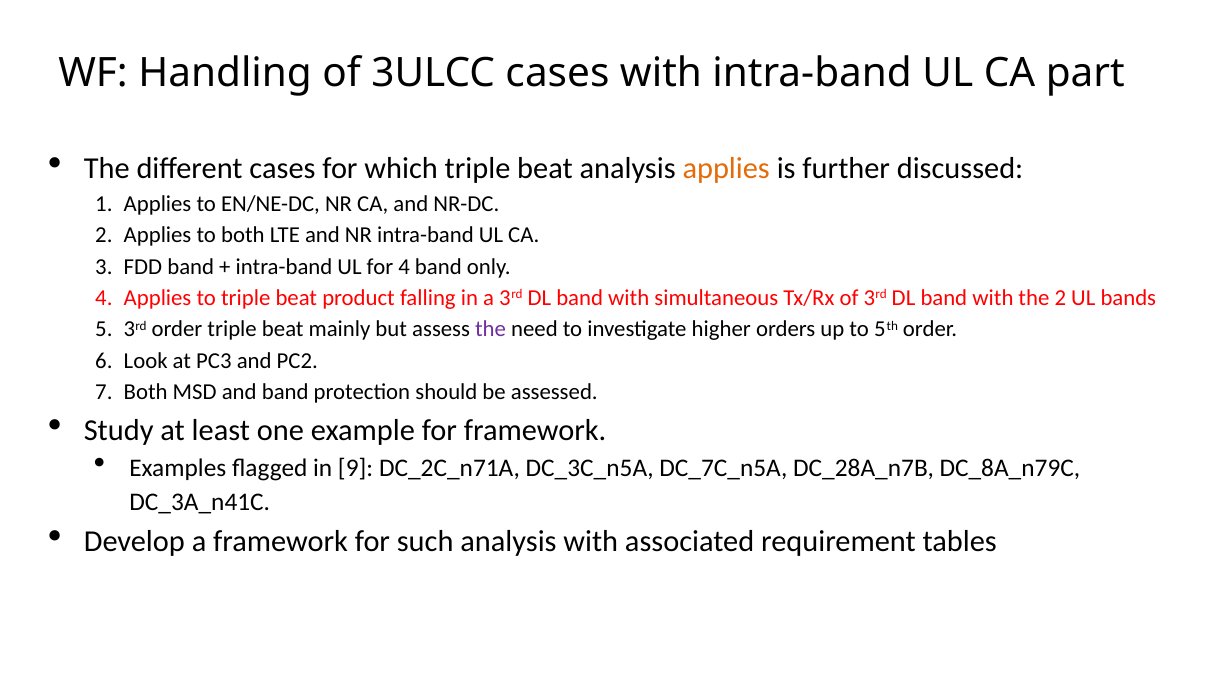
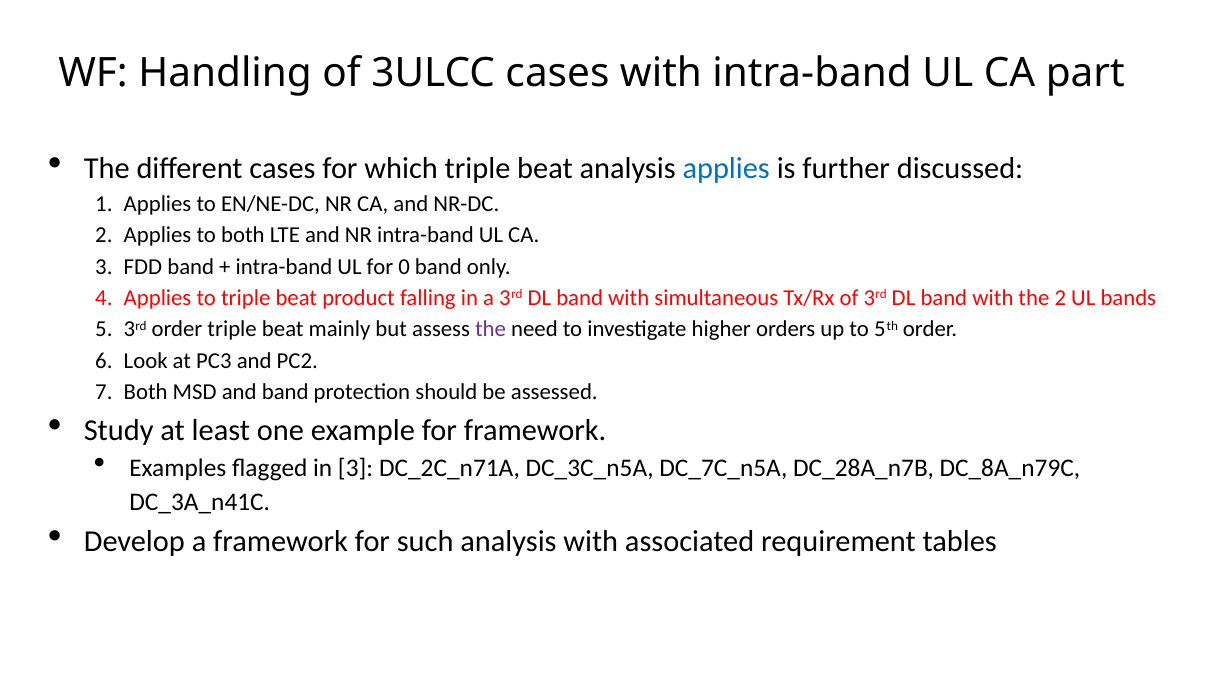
applies at (726, 168) colour: orange -> blue
for 4: 4 -> 0
in 9: 9 -> 3
